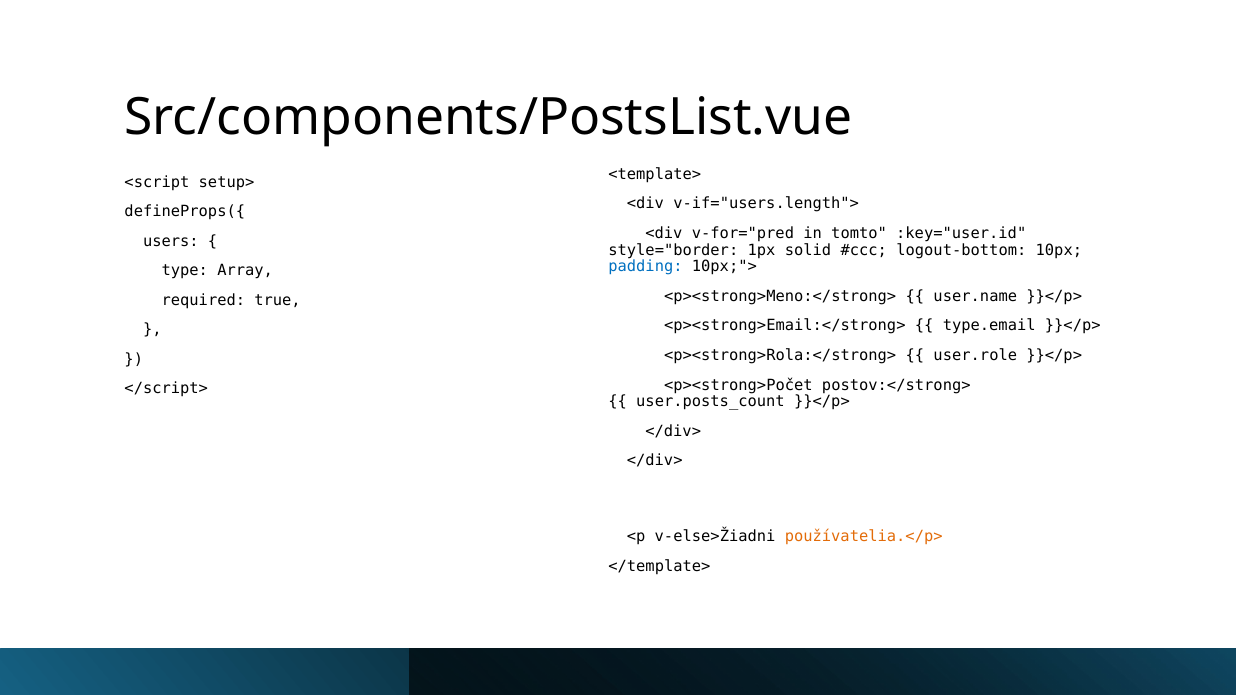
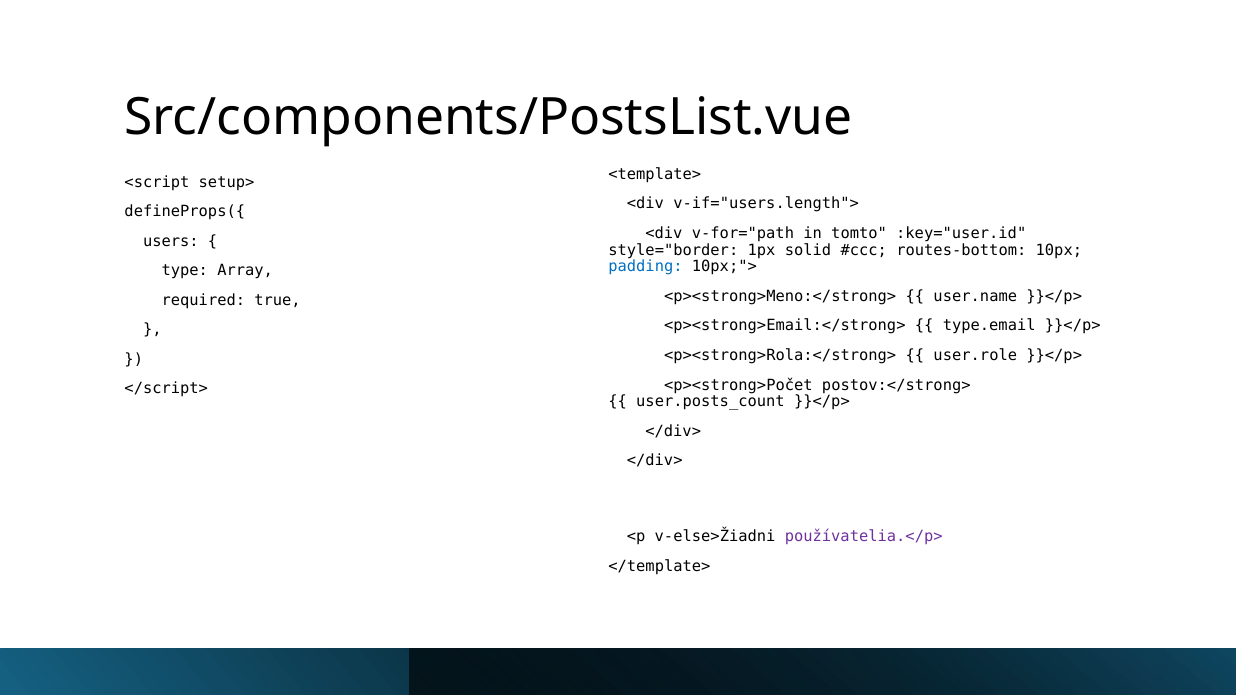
v-for="pred: v-for="pred -> v-for="path
logout-bottom: logout-bottom -> routes-bottom
používatelia.</p> colour: orange -> purple
